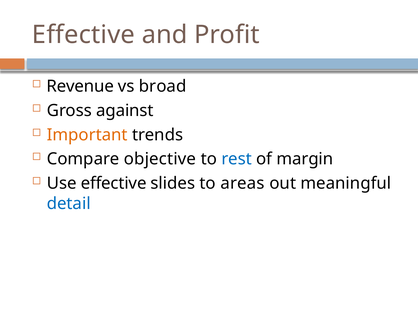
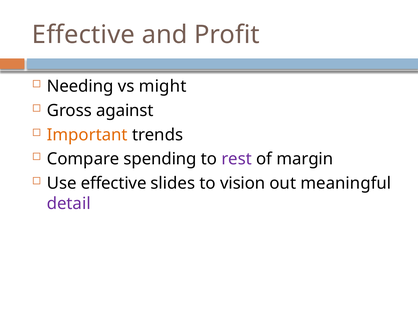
Revenue: Revenue -> Needing
broad: broad -> might
objective: objective -> spending
rest colour: blue -> purple
areas: areas -> vision
detail colour: blue -> purple
